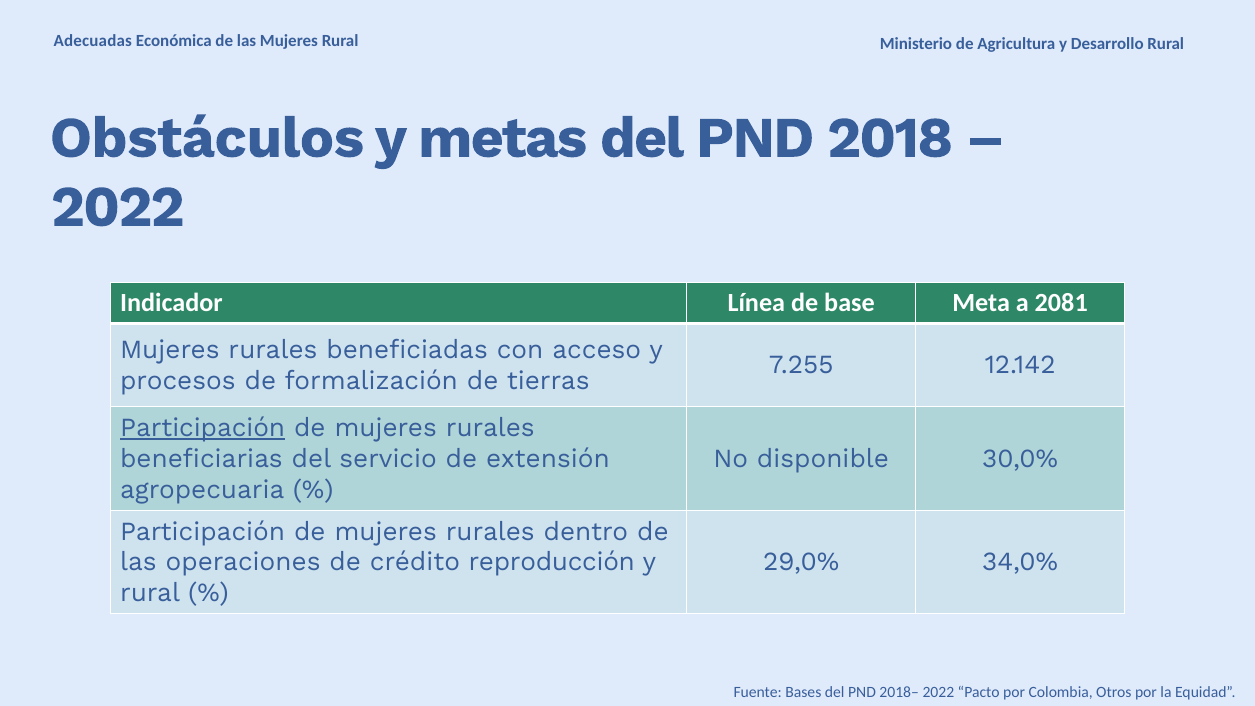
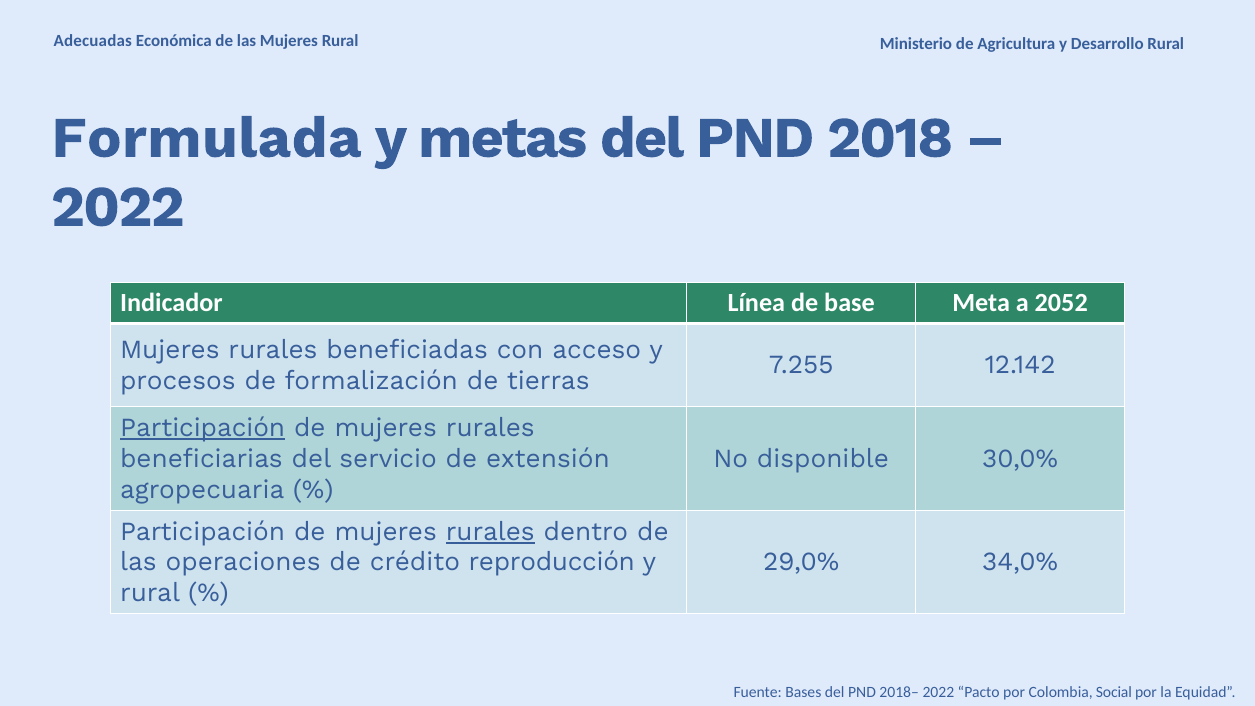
Obstáculos: Obstáculos -> Formulada
2081: 2081 -> 2052
rurales at (490, 531) underline: none -> present
Otros: Otros -> Social
